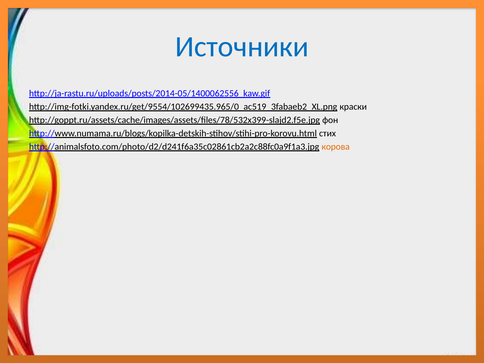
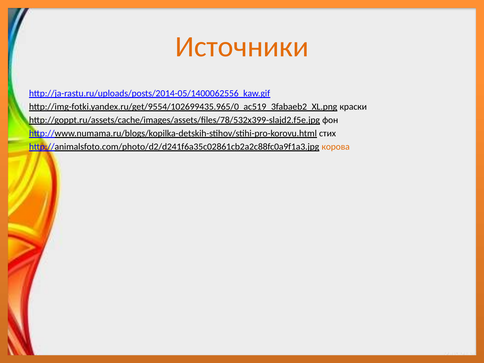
Источники colour: blue -> orange
